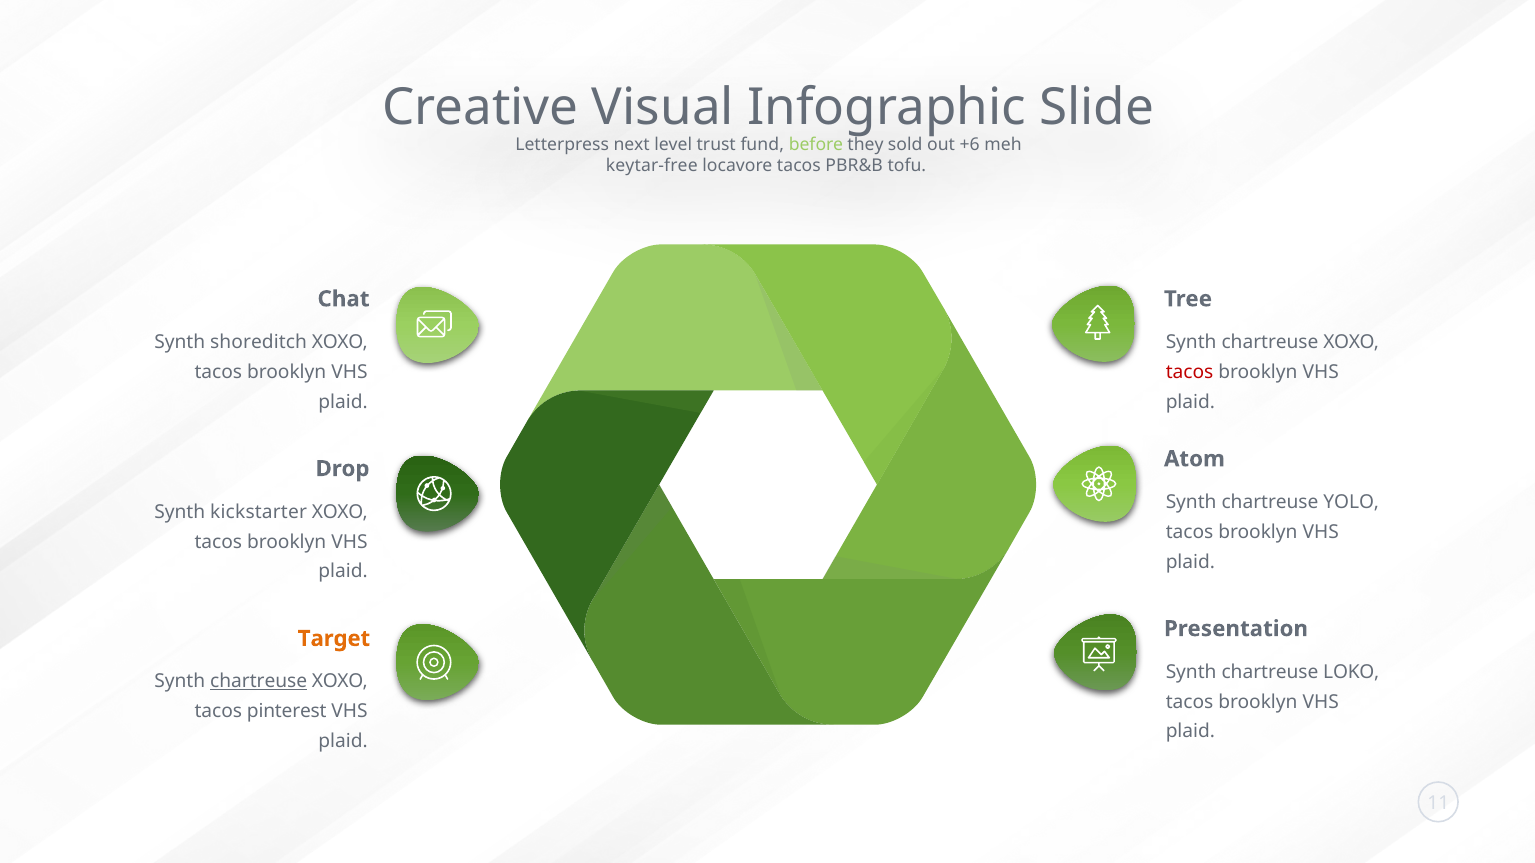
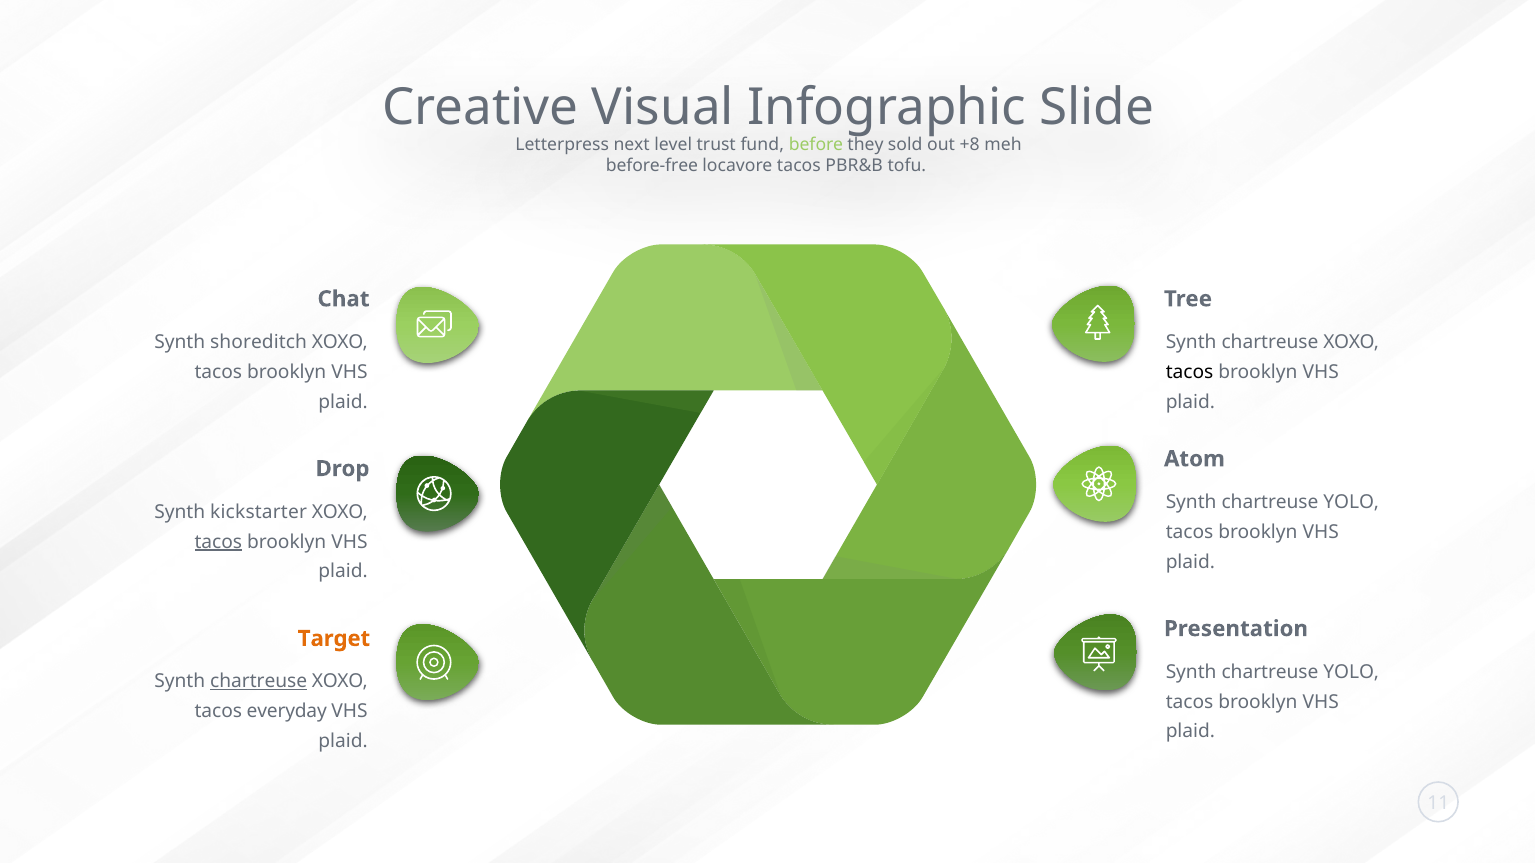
+6: +6 -> +8
keytar-free: keytar-free -> before-free
tacos at (1190, 372) colour: red -> black
tacos at (218, 542) underline: none -> present
LOKO at (1351, 672): LOKO -> YOLO
pinterest: pinterest -> everyday
